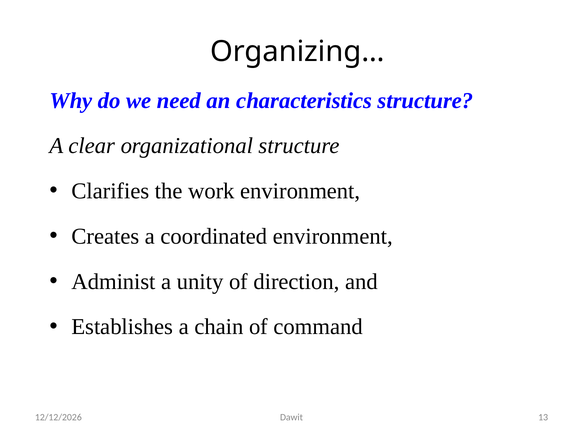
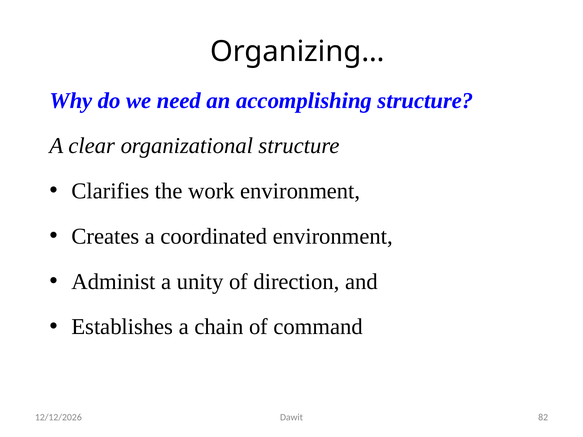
characteristics: characteristics -> accomplishing
13: 13 -> 82
